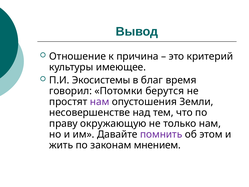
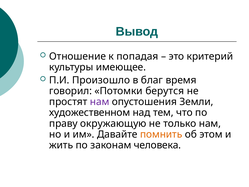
причина: причина -> попадая
Экосистемы: Экосистемы -> Произошло
несовершенстве: несовершенстве -> художественном
помнить colour: purple -> orange
мнением: мнением -> человека
